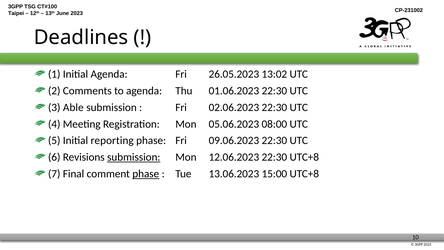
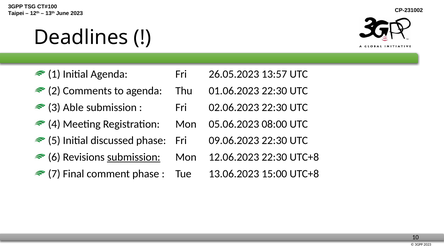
13:02: 13:02 -> 13:57
reporting: reporting -> discussed
phase at (146, 174) underline: present -> none
